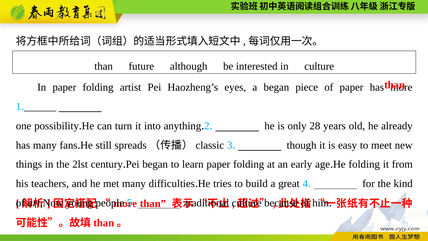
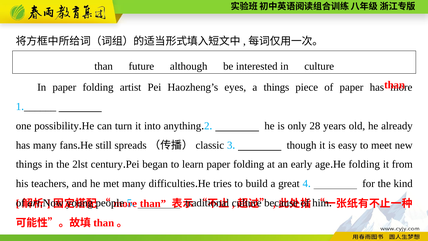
a began: began -> things
